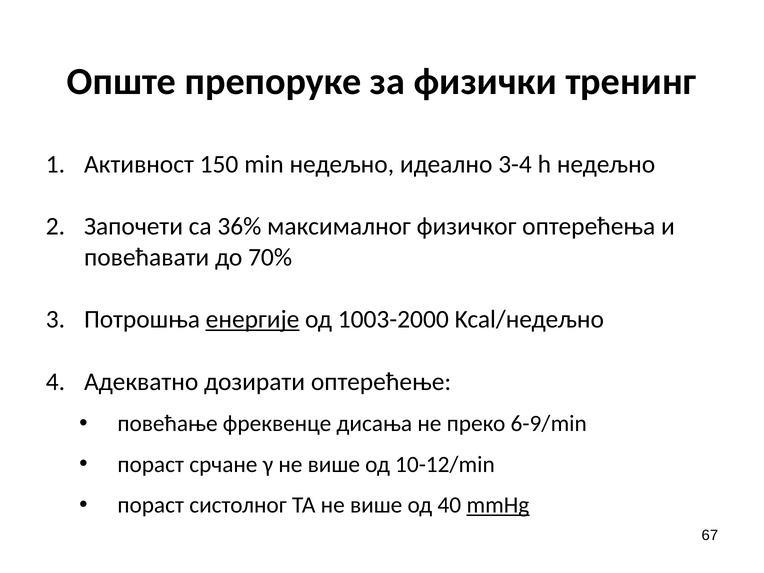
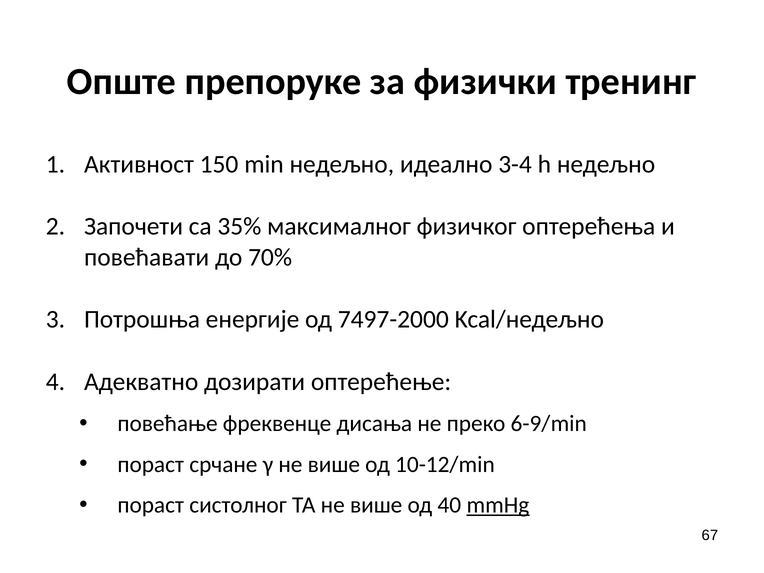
36%: 36% -> 35%
енергије underline: present -> none
1003-2000: 1003-2000 -> 7497-2000
